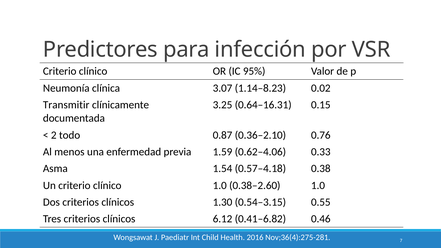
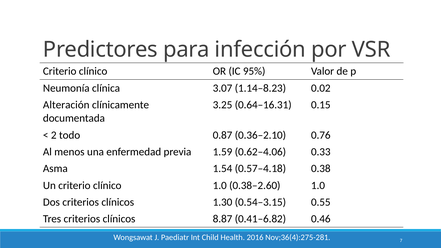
Transmitir: Transmitir -> Alteración
6.12: 6.12 -> 8.87
